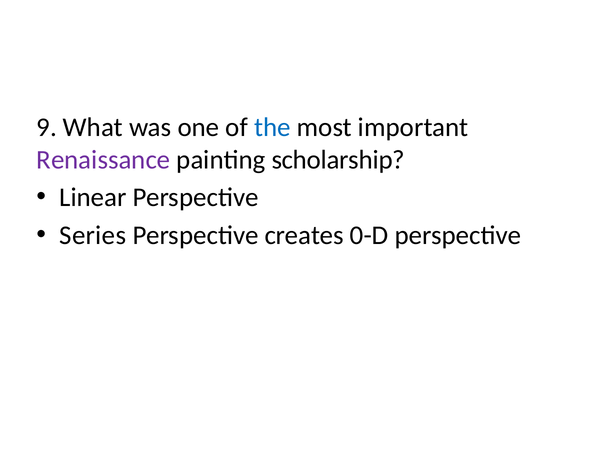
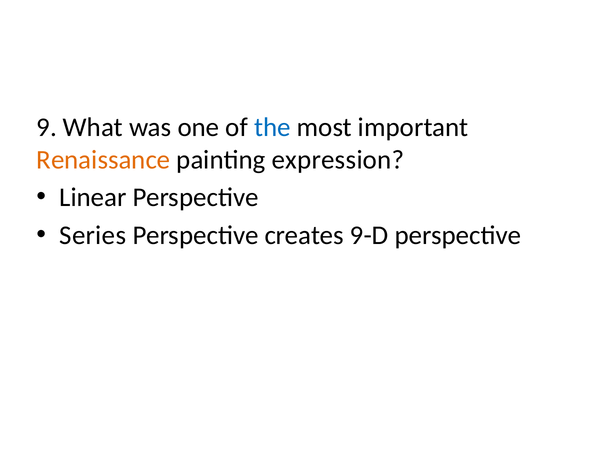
Renaissance colour: purple -> orange
scholarship: scholarship -> expression
0-D: 0-D -> 9-D
